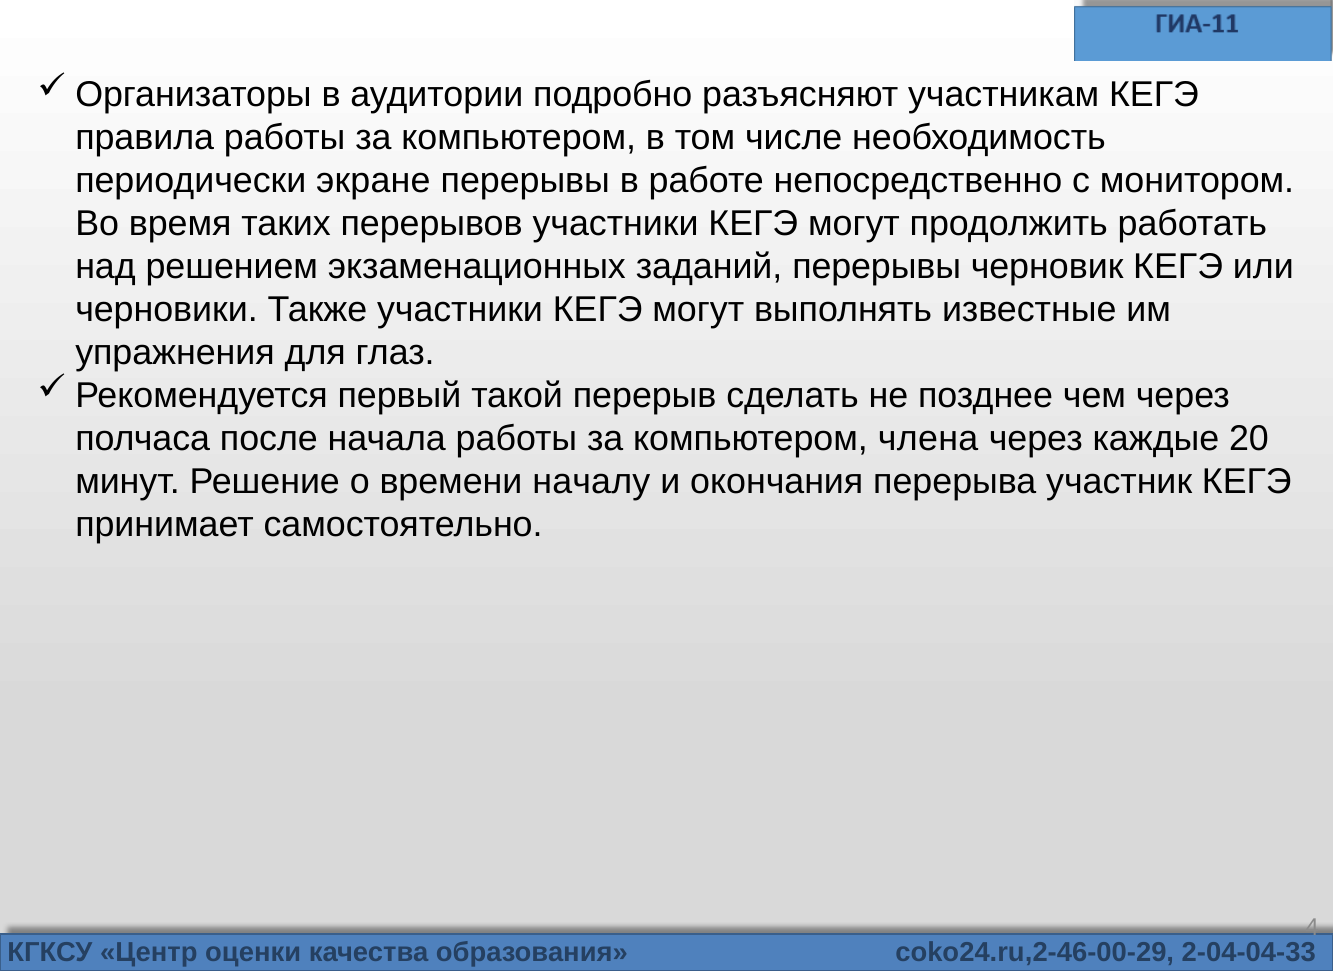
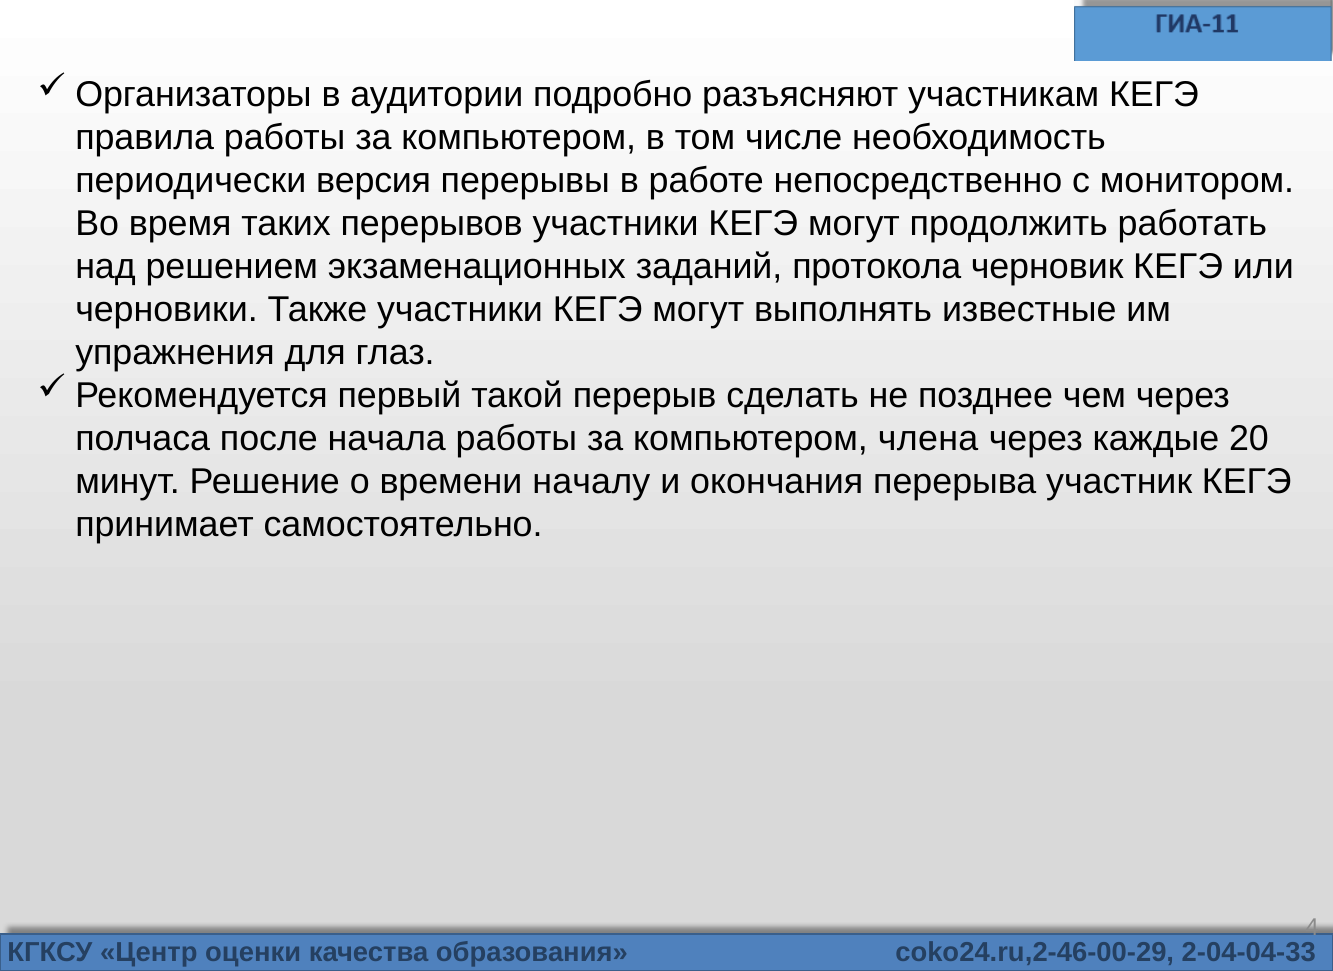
экране: экране -> версия
заданий перерывы: перерывы -> протокола
